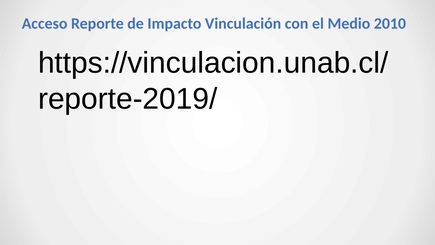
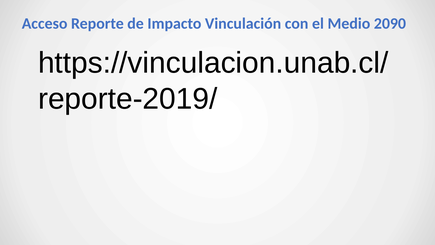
2010: 2010 -> 2090
